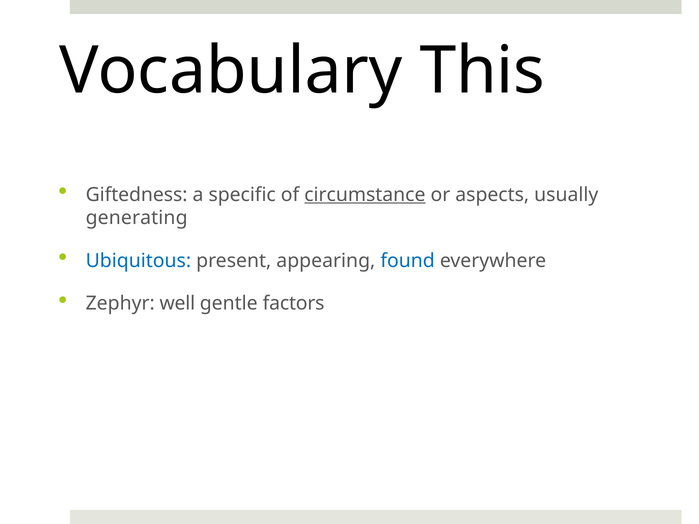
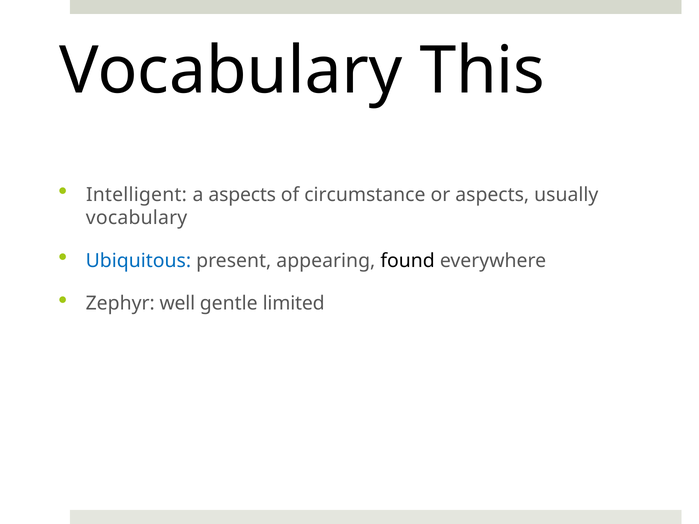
Giftedness: Giftedness -> Intelligent
a specific: specific -> aspects
circumstance underline: present -> none
generating at (137, 218): generating -> vocabulary
found colour: blue -> black
factors: factors -> limited
